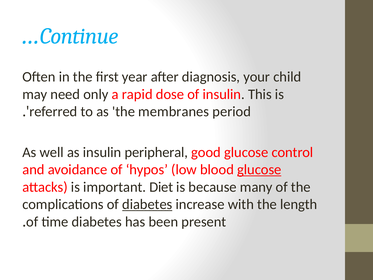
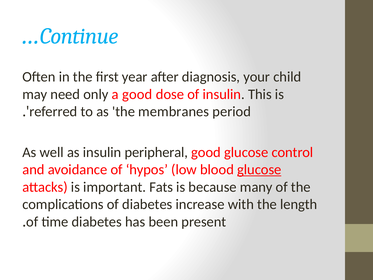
a rapid: rapid -> good
Diet: Diet -> Fats
diabetes at (147, 204) underline: present -> none
